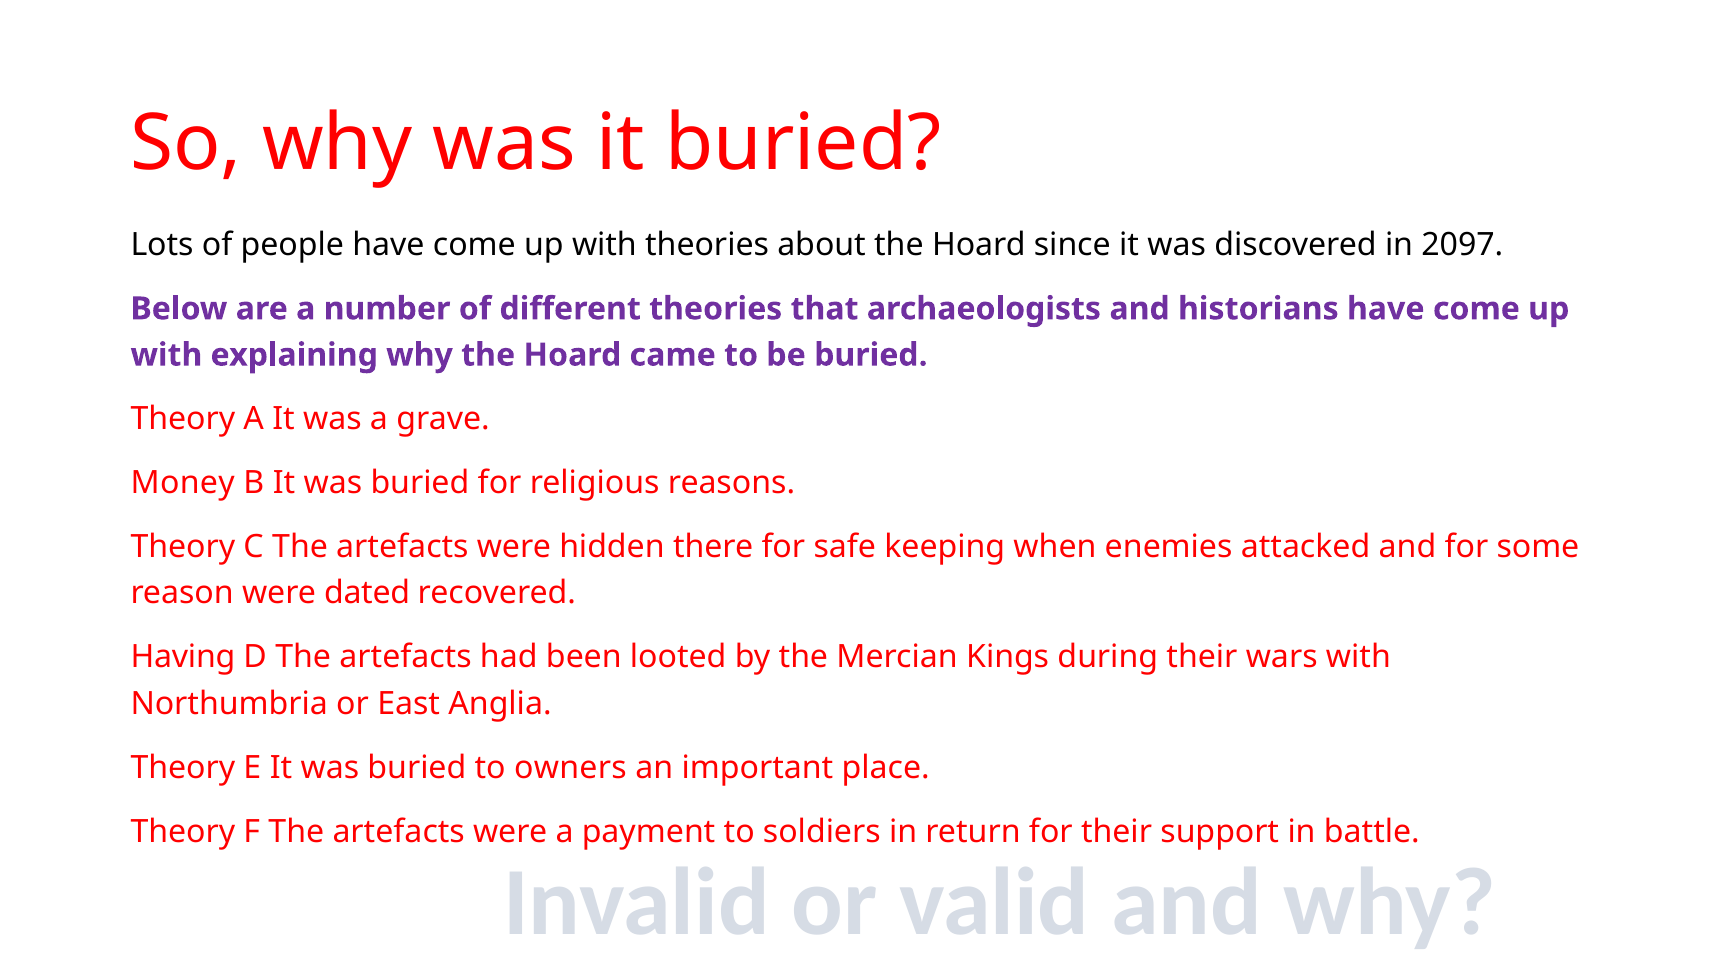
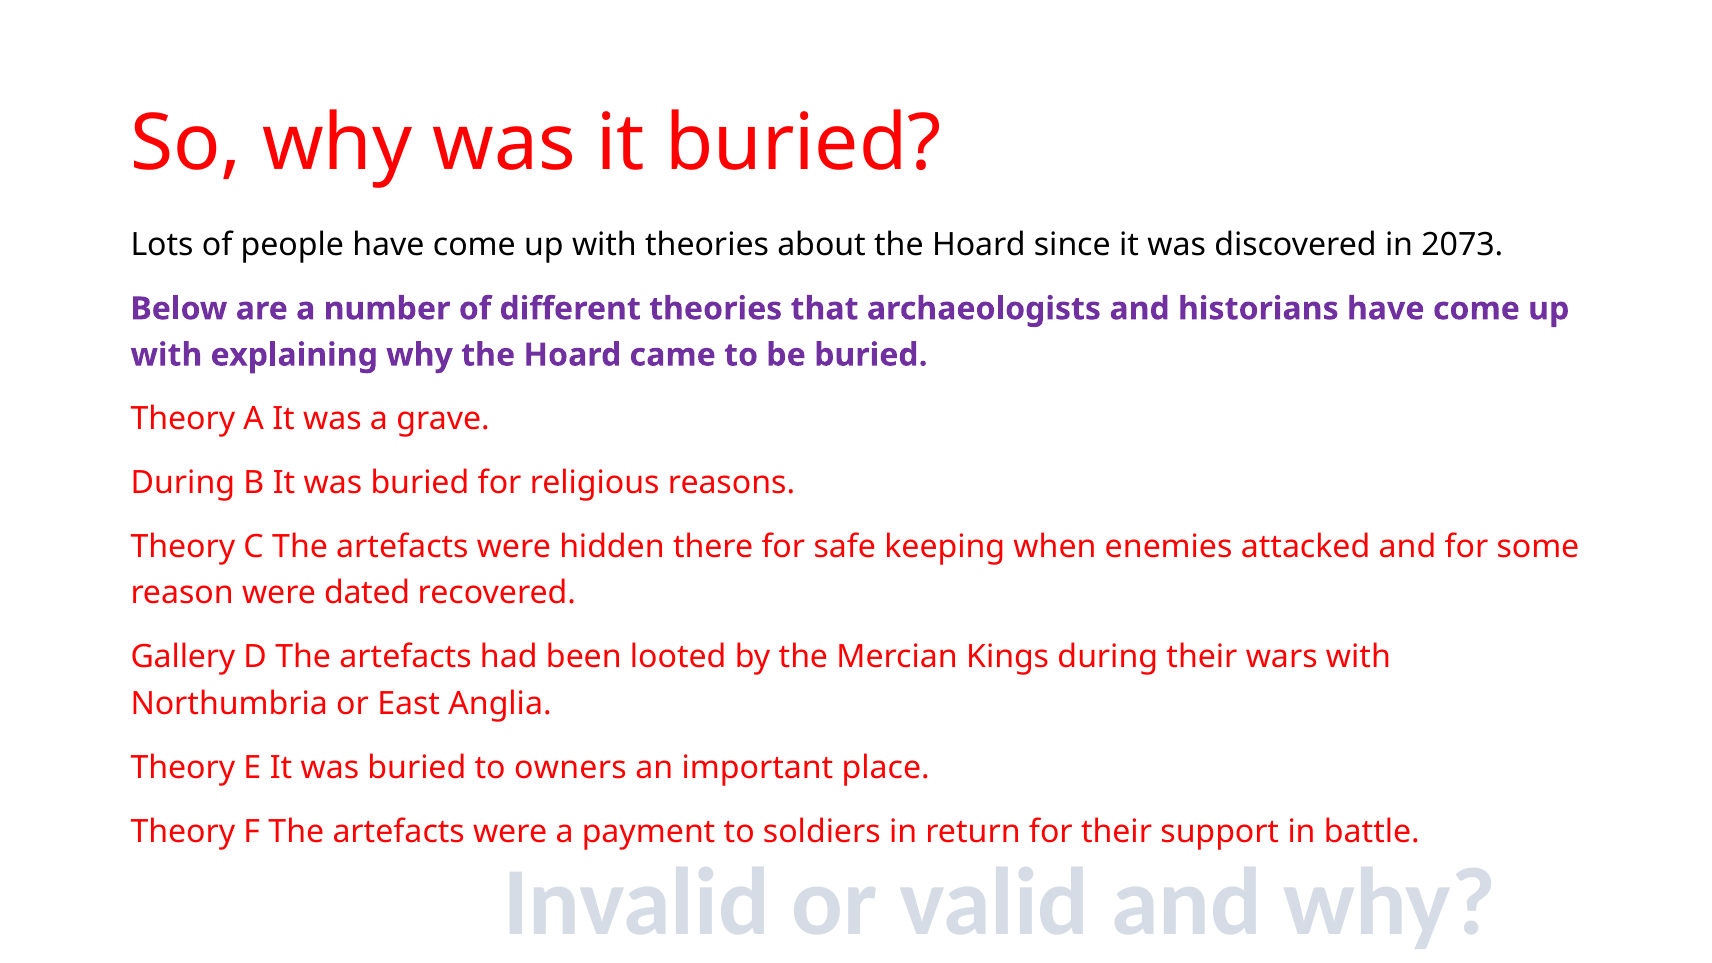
2097: 2097 -> 2073
Money at (183, 483): Money -> During
Having: Having -> Gallery
